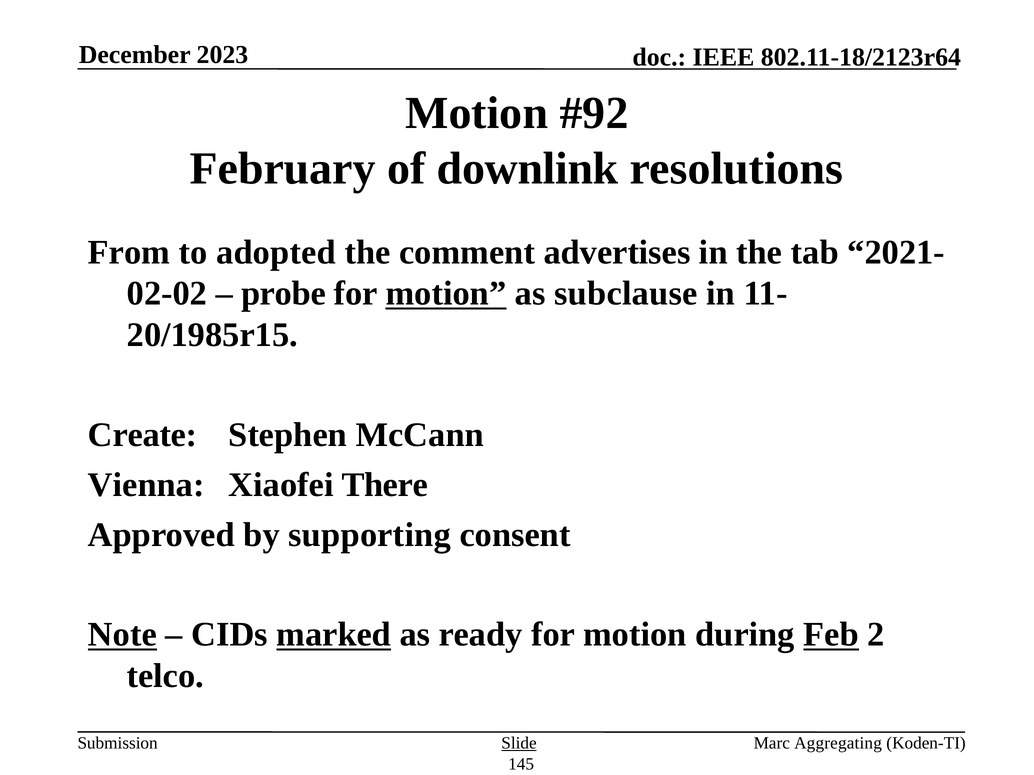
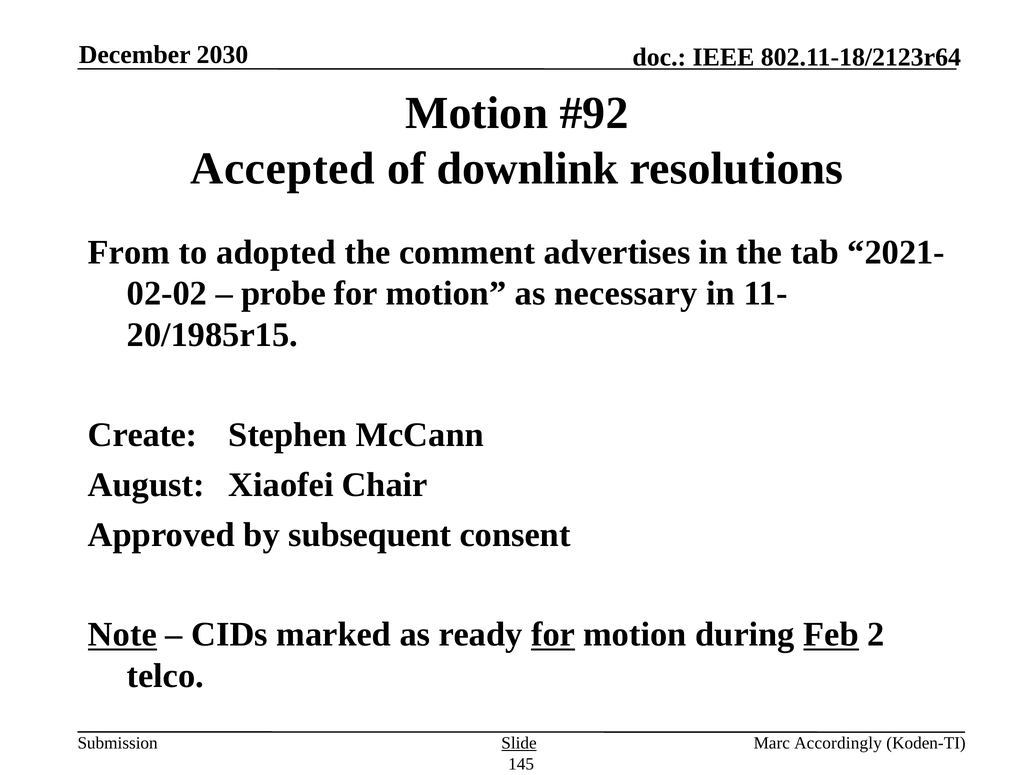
2023: 2023 -> 2030
February: February -> Accepted
motion at (446, 294) underline: present -> none
subclause: subclause -> necessary
Vienna: Vienna -> August
There: There -> Chair
supporting: supporting -> subsequent
marked underline: present -> none
for at (553, 635) underline: none -> present
Aggregating: Aggregating -> Accordingly
